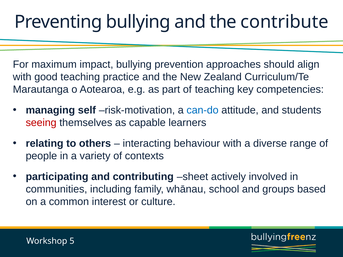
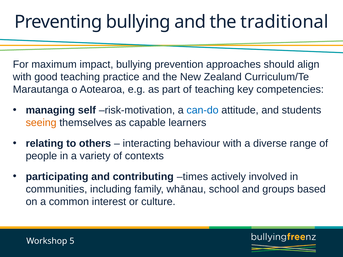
contribute: contribute -> traditional
seeing colour: red -> orange
sheet: sheet -> times
